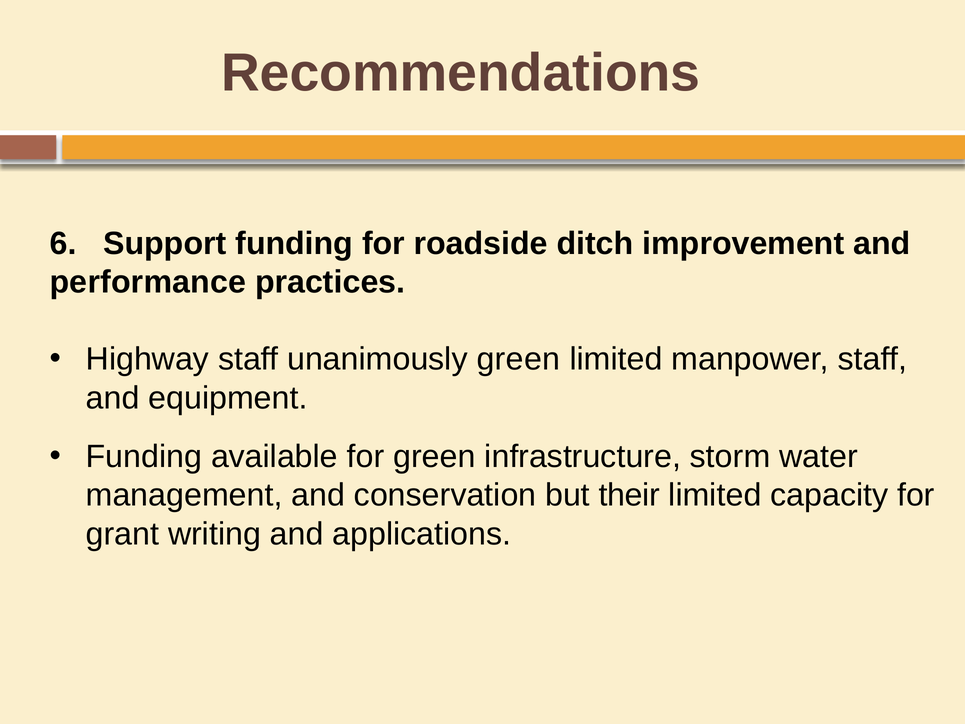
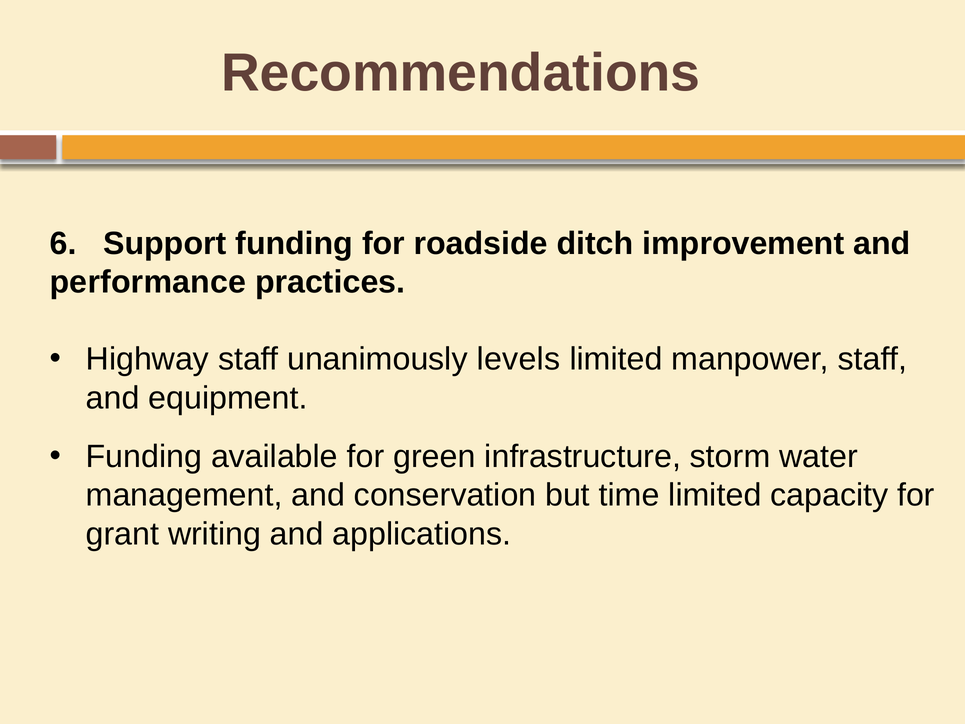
unanimously green: green -> levels
their: their -> time
